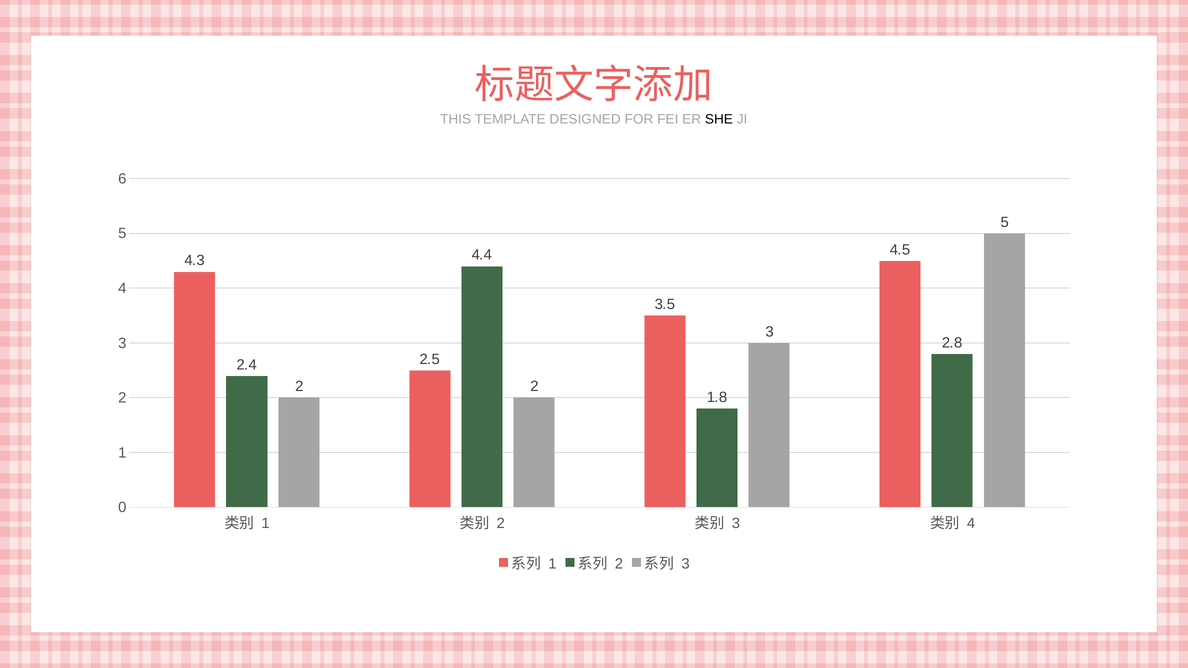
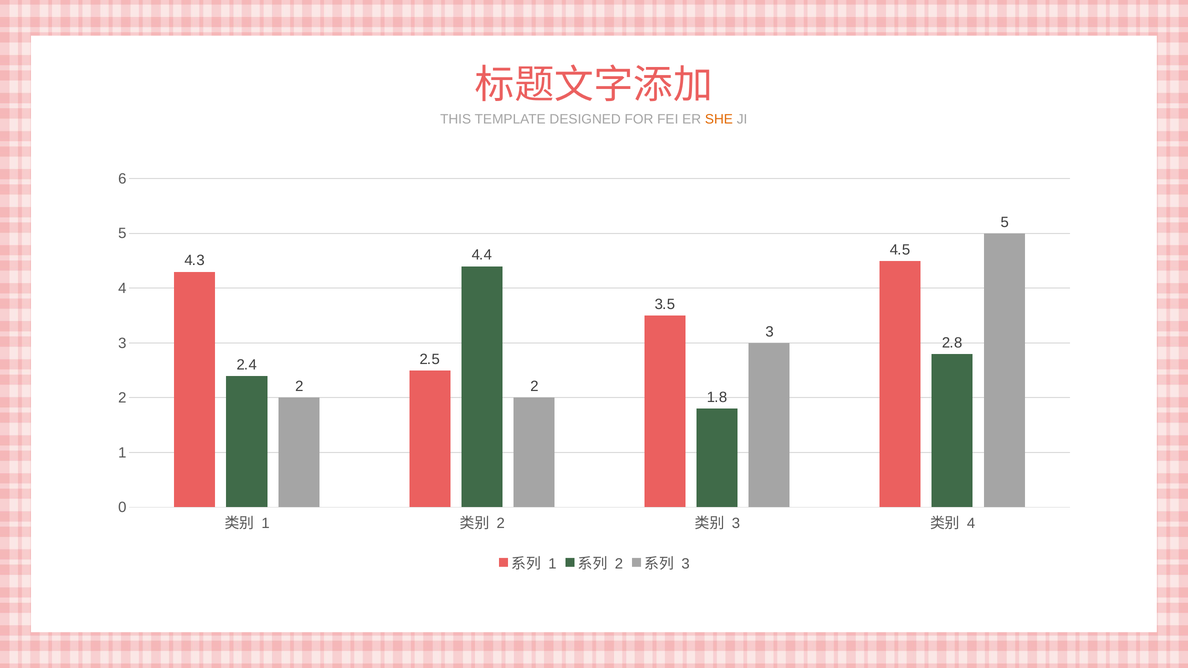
SHE colour: black -> orange
